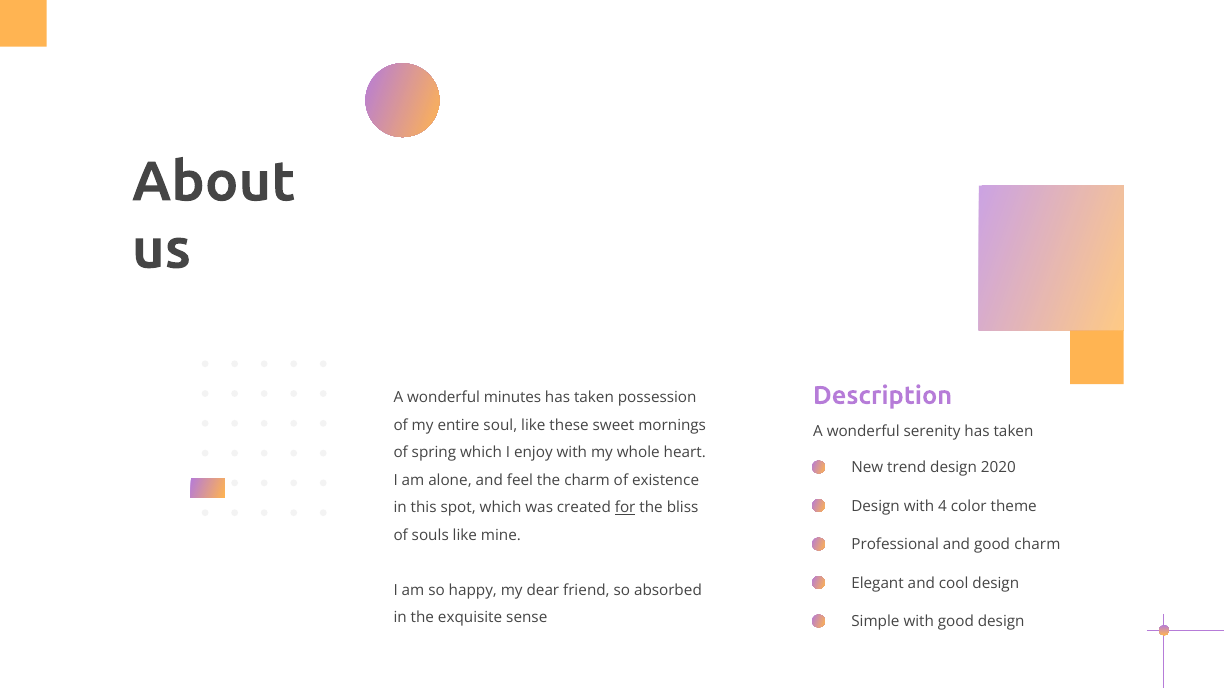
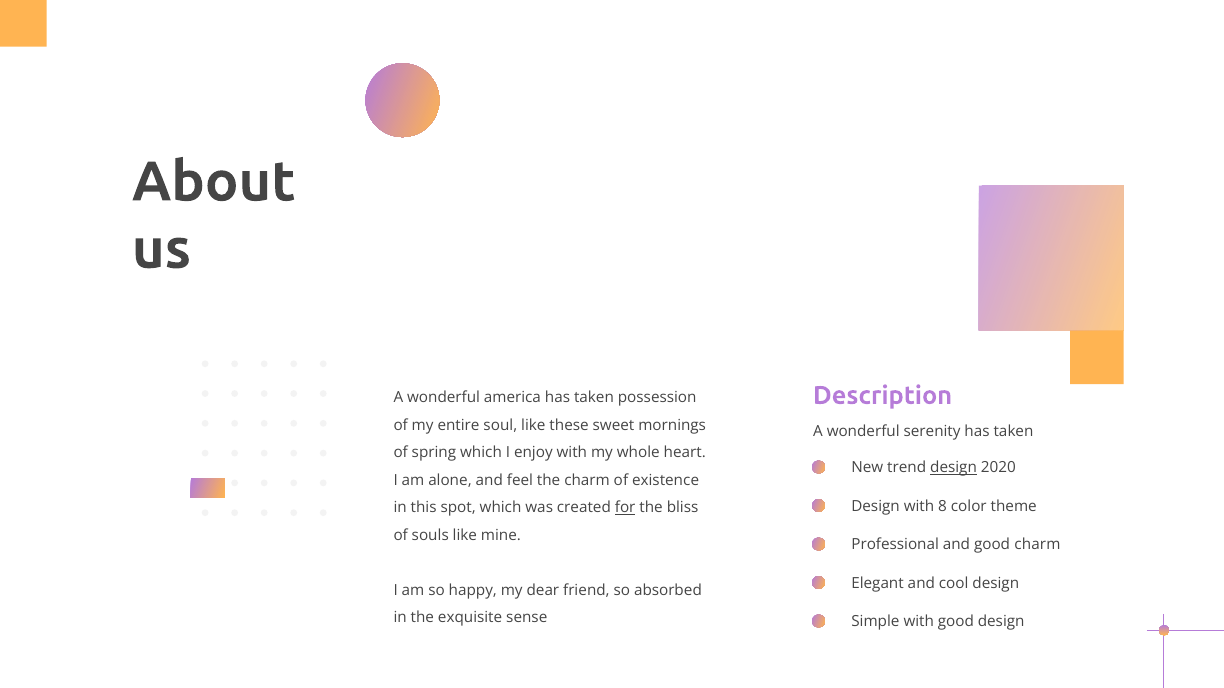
minutes: minutes -> america
design at (954, 468) underline: none -> present
4: 4 -> 8
